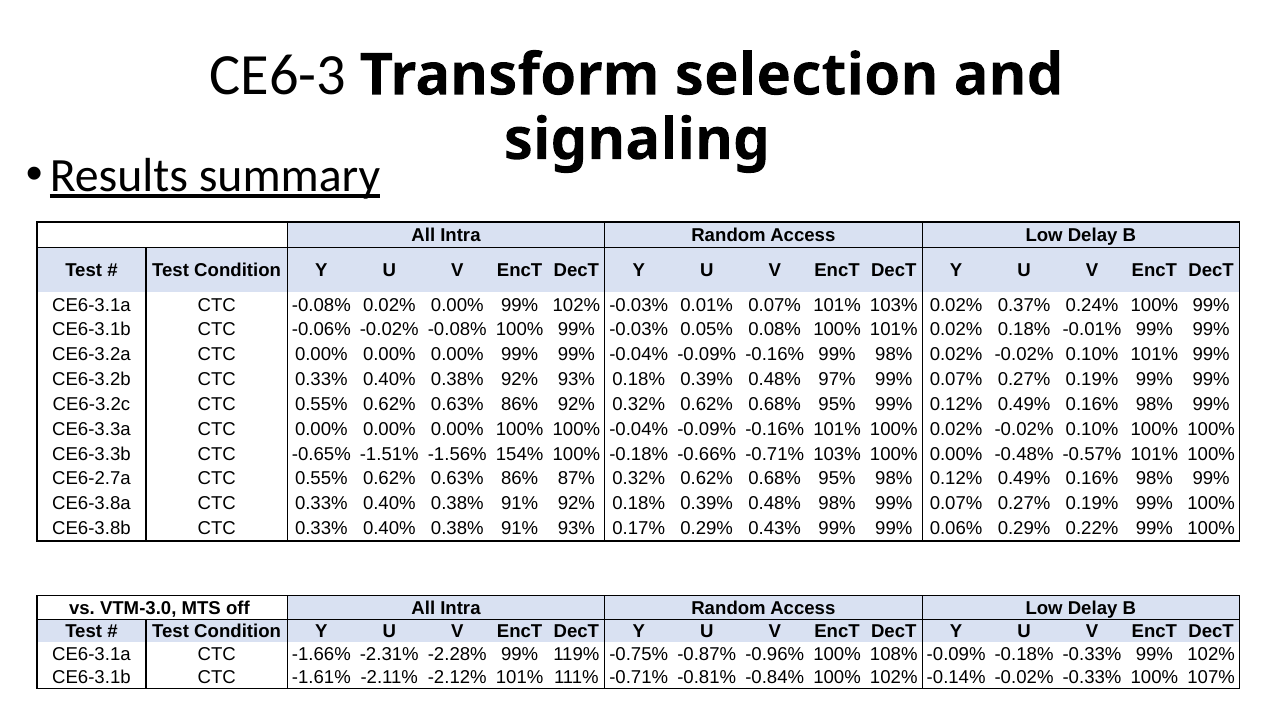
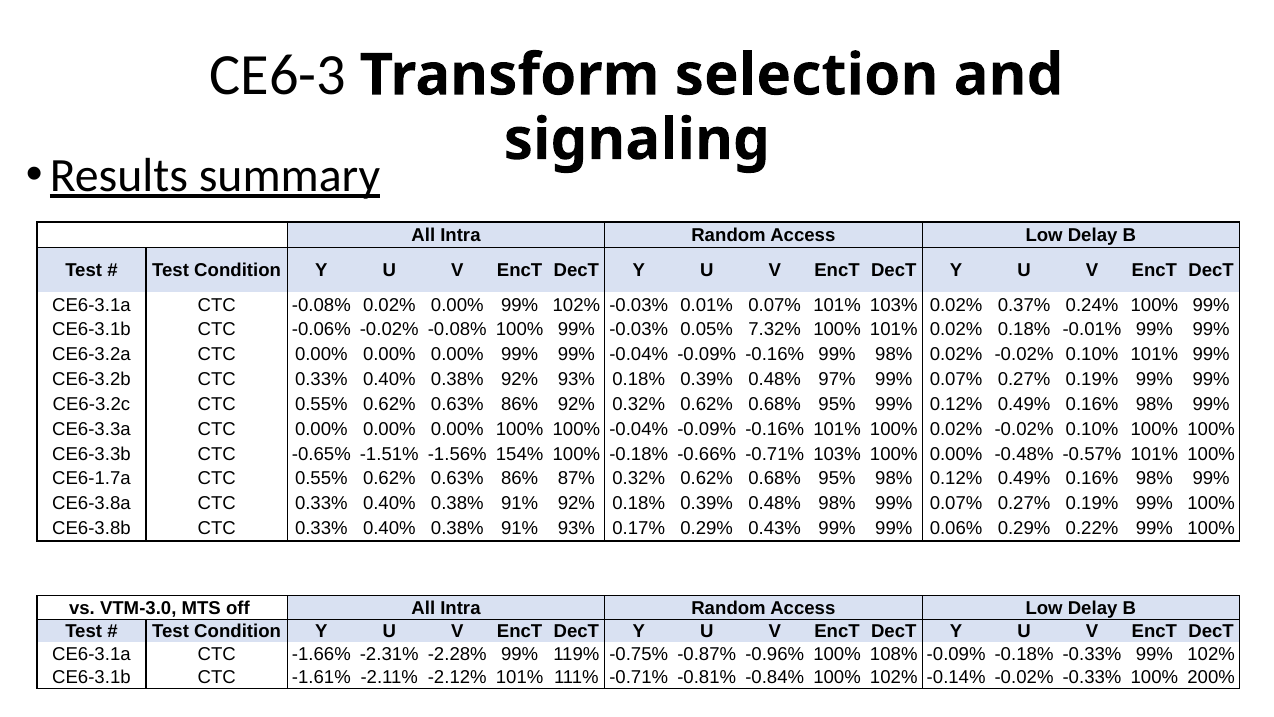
0.08%: 0.08% -> 7.32%
CE6-2.7a: CE6-2.7a -> CE6-1.7a
107%: 107% -> 200%
